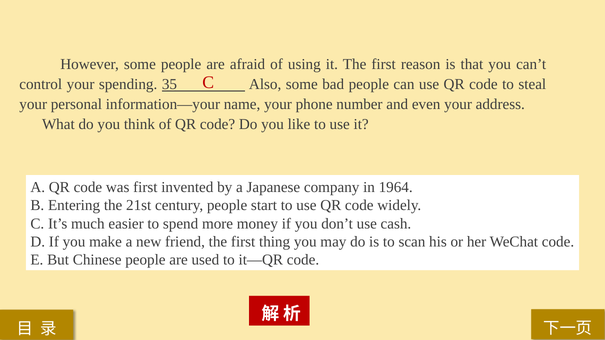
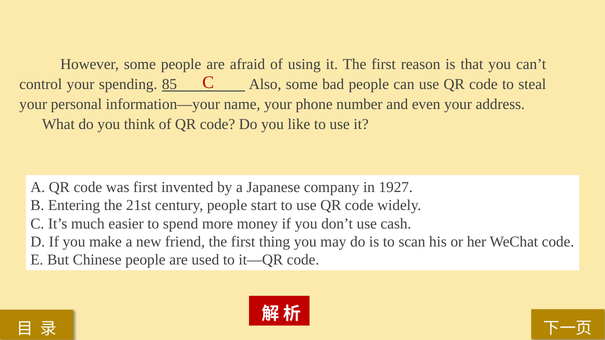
35: 35 -> 85
1964: 1964 -> 1927
